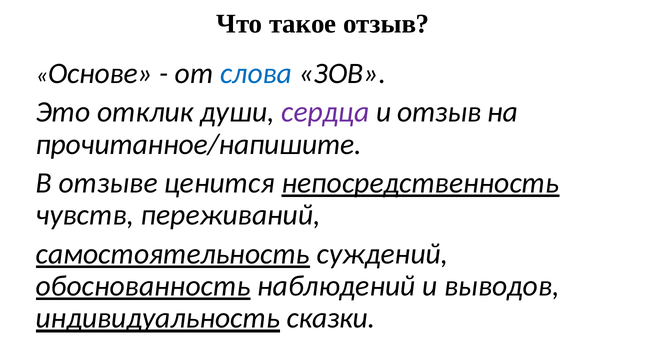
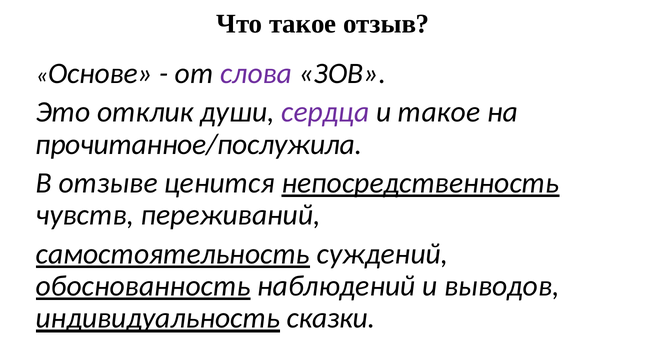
слова colour: blue -> purple
и отзыв: отзыв -> такое
прочитанное/напишите: прочитанное/напишите -> прочитанное/послужила
